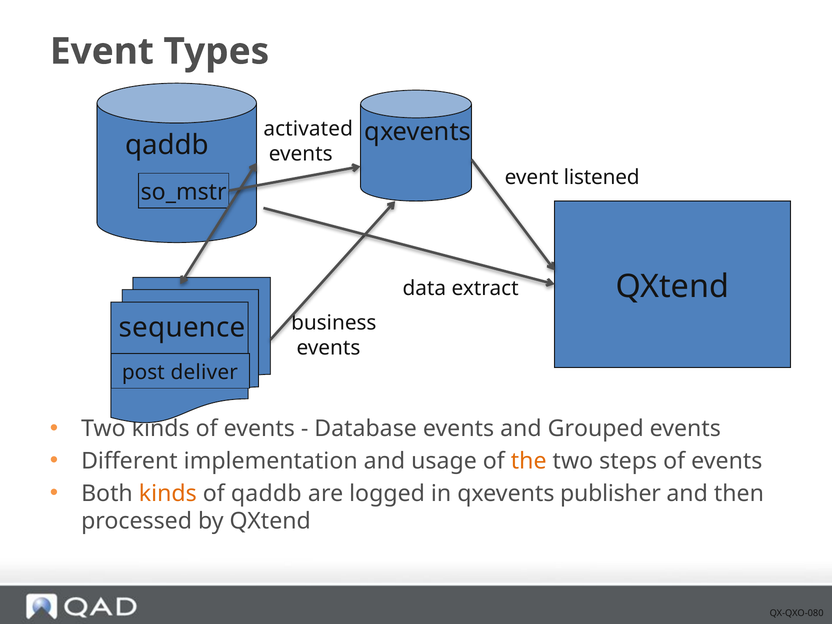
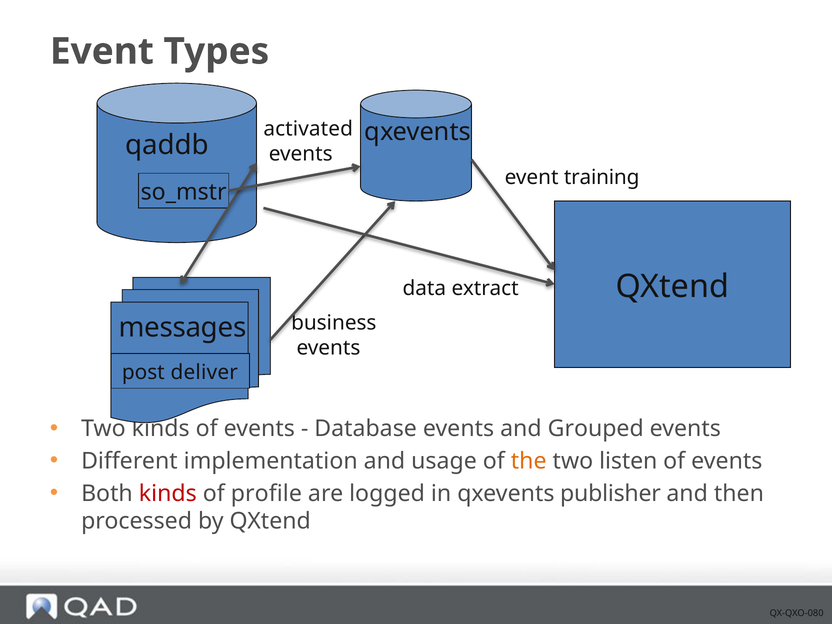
listened: listened -> training
sequence: sequence -> messages
steps: steps -> listen
kinds at (168, 494) colour: orange -> red
of qaddb: qaddb -> profile
